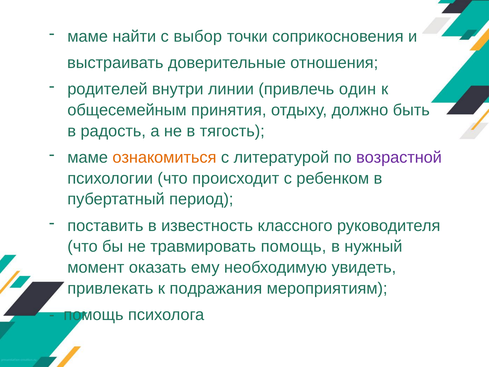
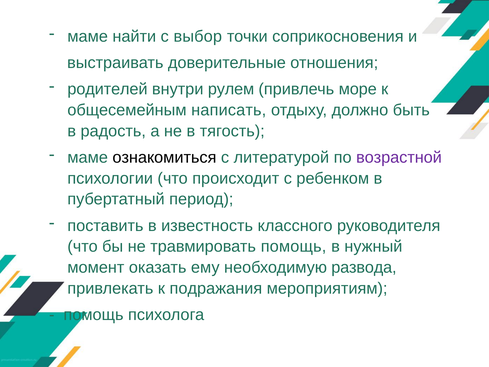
линии: линии -> рулем
один: один -> море
принятия: принятия -> написать
ознакомиться colour: orange -> black
увидеть: увидеть -> развода
